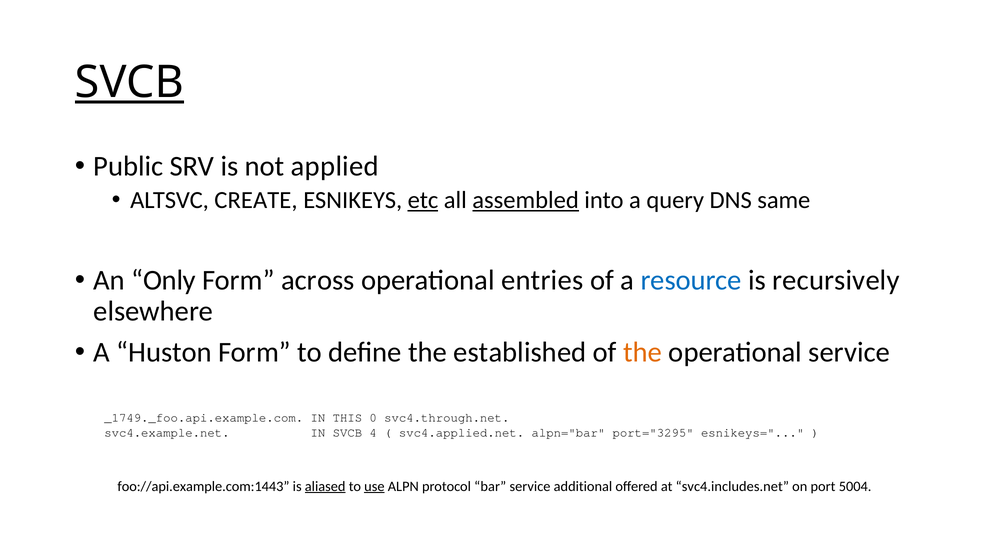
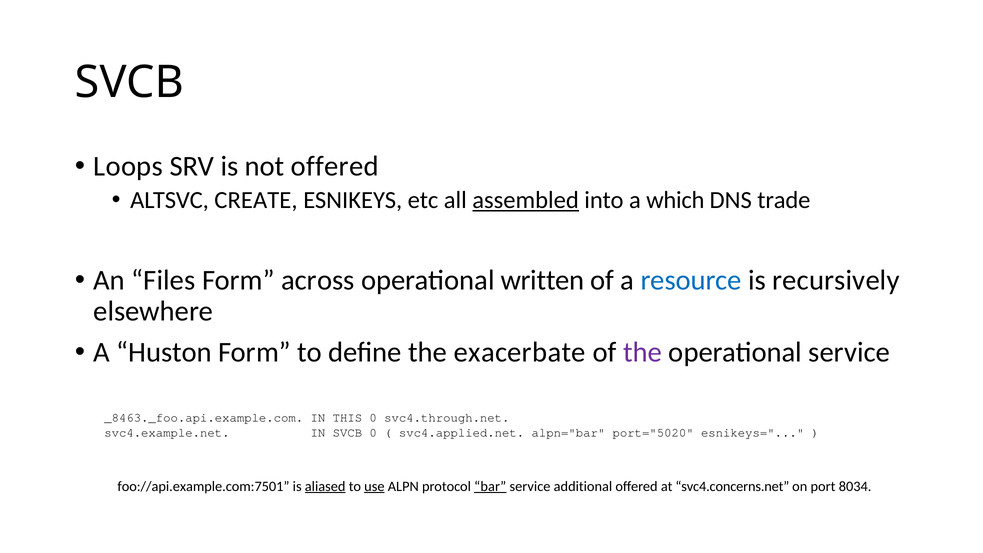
SVCB at (129, 83) underline: present -> none
Public: Public -> Loops
not applied: applied -> offered
etc underline: present -> none
query: query -> which
same: same -> trade
Only: Only -> Files
entries: entries -> written
established: established -> exacerbate
the at (643, 352) colour: orange -> purple
_1749._foo.api.example.com: _1749._foo.api.example.com -> _8463._foo.api.example.com
SVCB 4: 4 -> 0
port="3295: port="3295 -> port="5020
foo://api.example.com:1443: foo://api.example.com:1443 -> foo://api.example.com:7501
bar underline: none -> present
svc4.includes.net: svc4.includes.net -> svc4.concerns.net
5004: 5004 -> 8034
